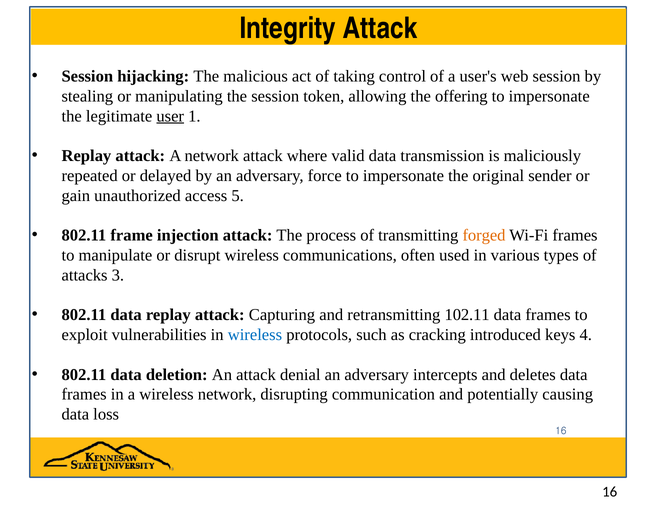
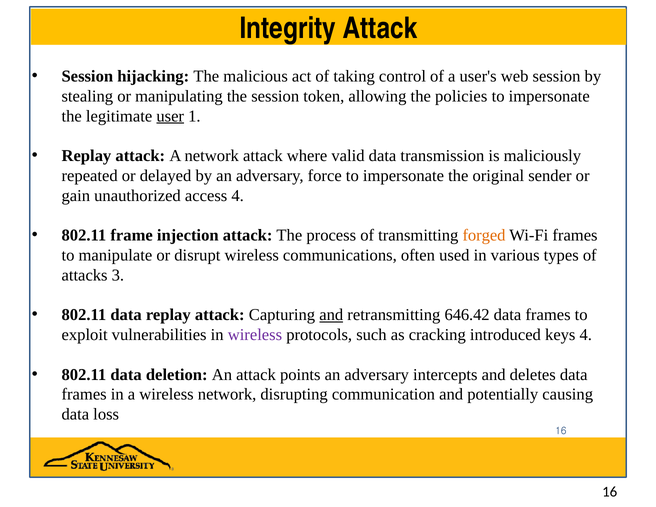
offering: offering -> policies
access 5: 5 -> 4
and at (331, 315) underline: none -> present
102.11: 102.11 -> 646.42
wireless at (255, 335) colour: blue -> purple
denial: denial -> points
